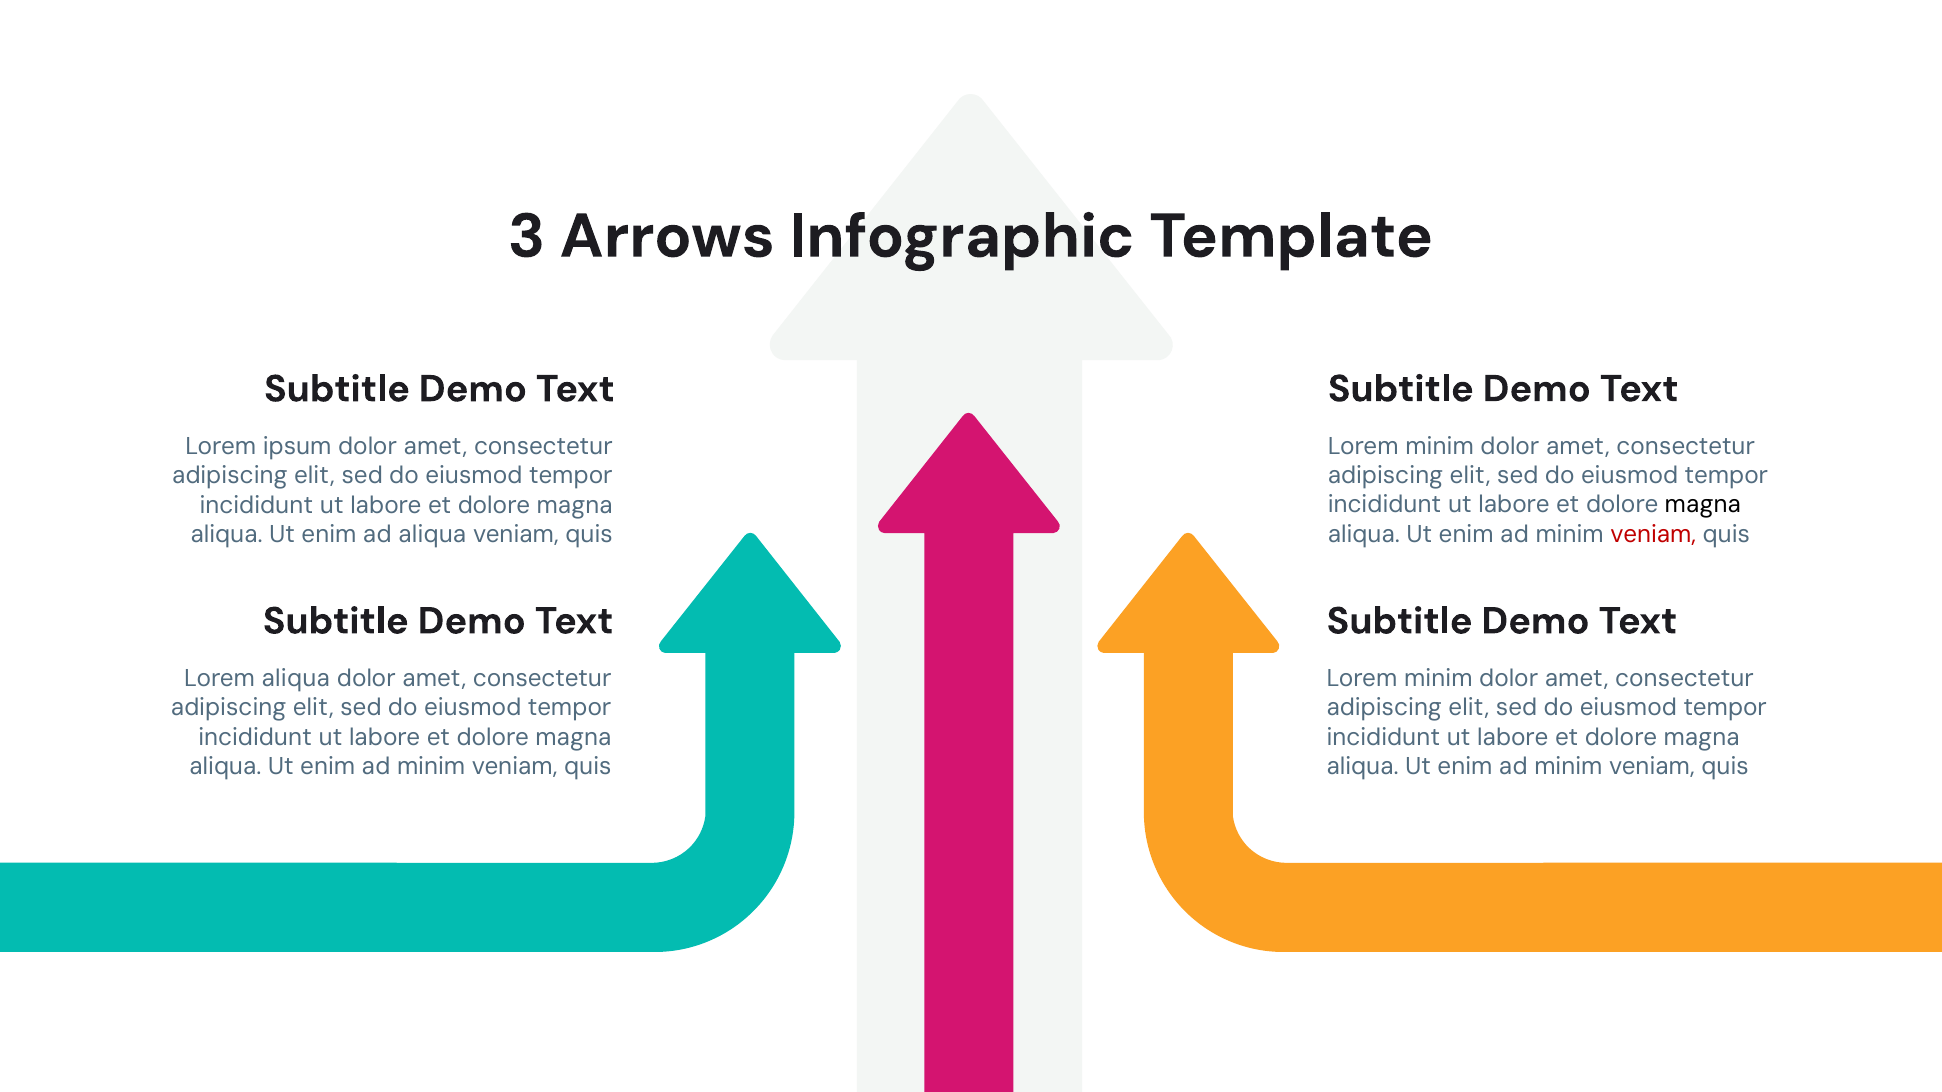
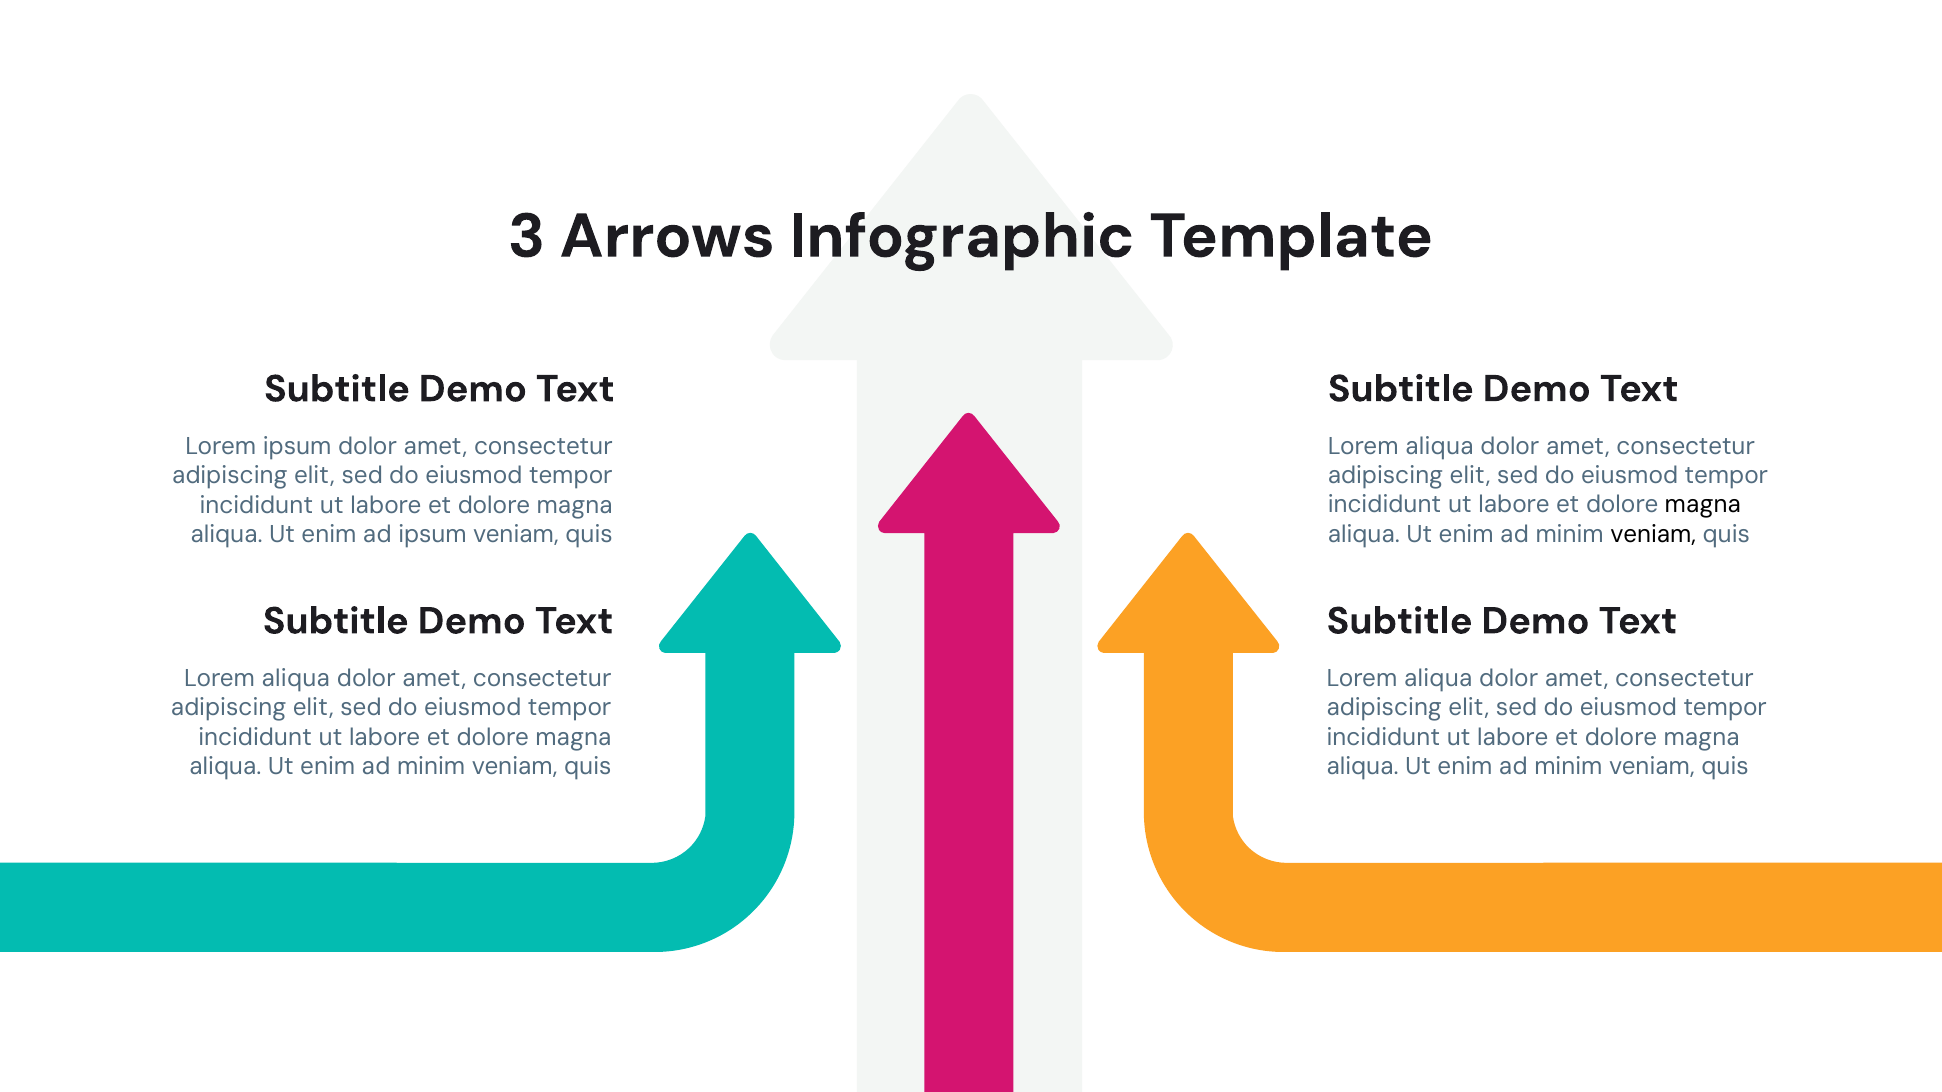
minim at (1440, 447): minim -> aliqua
ad aliqua: aliqua -> ipsum
veniam at (1653, 534) colour: red -> black
minim at (1438, 679): minim -> aliqua
